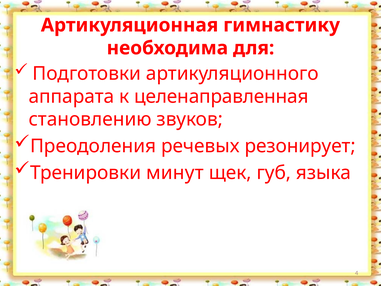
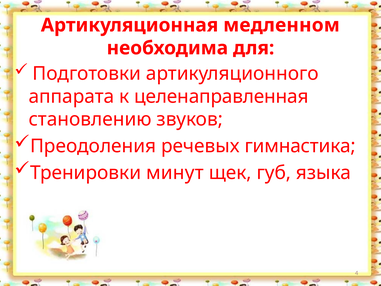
гимнастику: гимнастику -> медленном
резонирует: резонирует -> гимнастика
